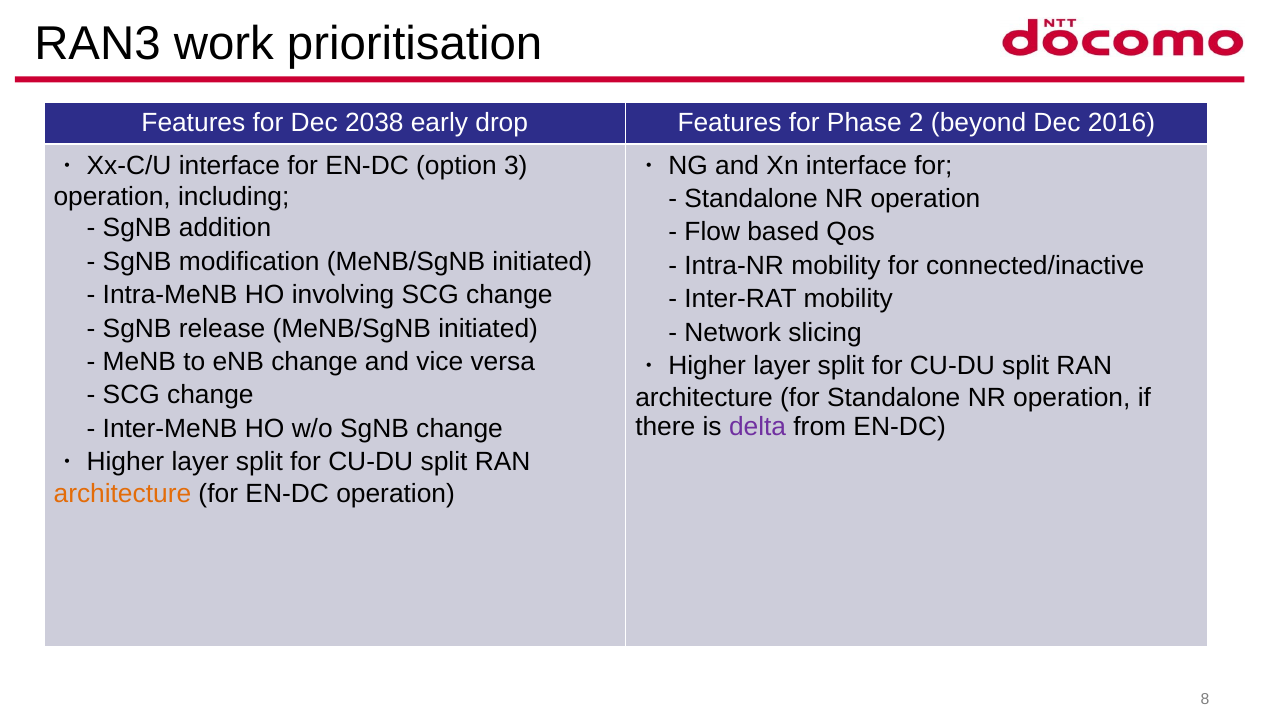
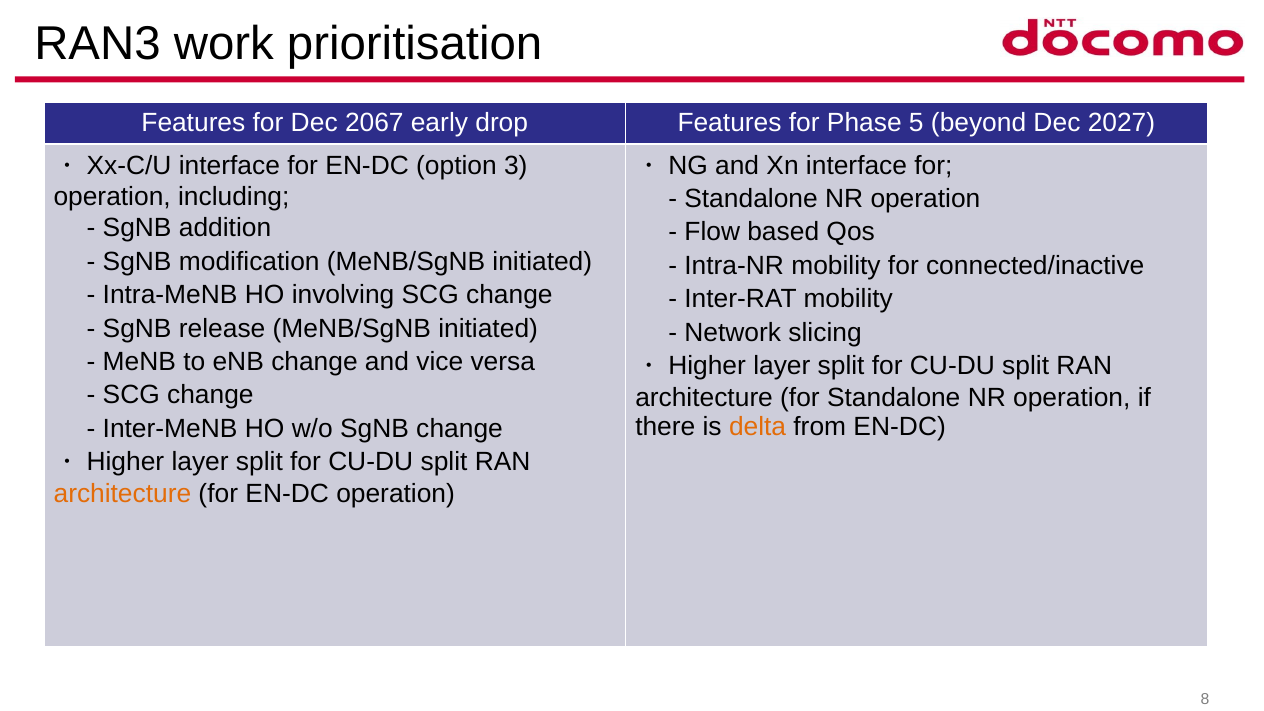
2038: 2038 -> 2067
2: 2 -> 5
2016: 2016 -> 2027
delta colour: purple -> orange
